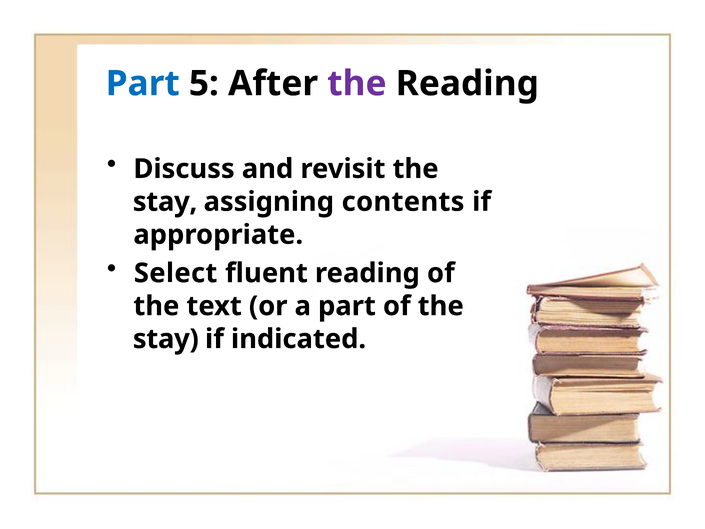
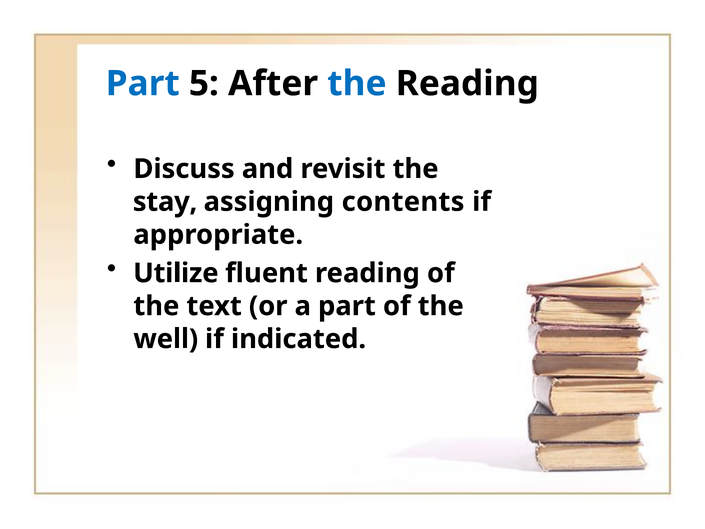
the at (357, 84) colour: purple -> blue
Select: Select -> Utilize
stay at (166, 339): stay -> well
